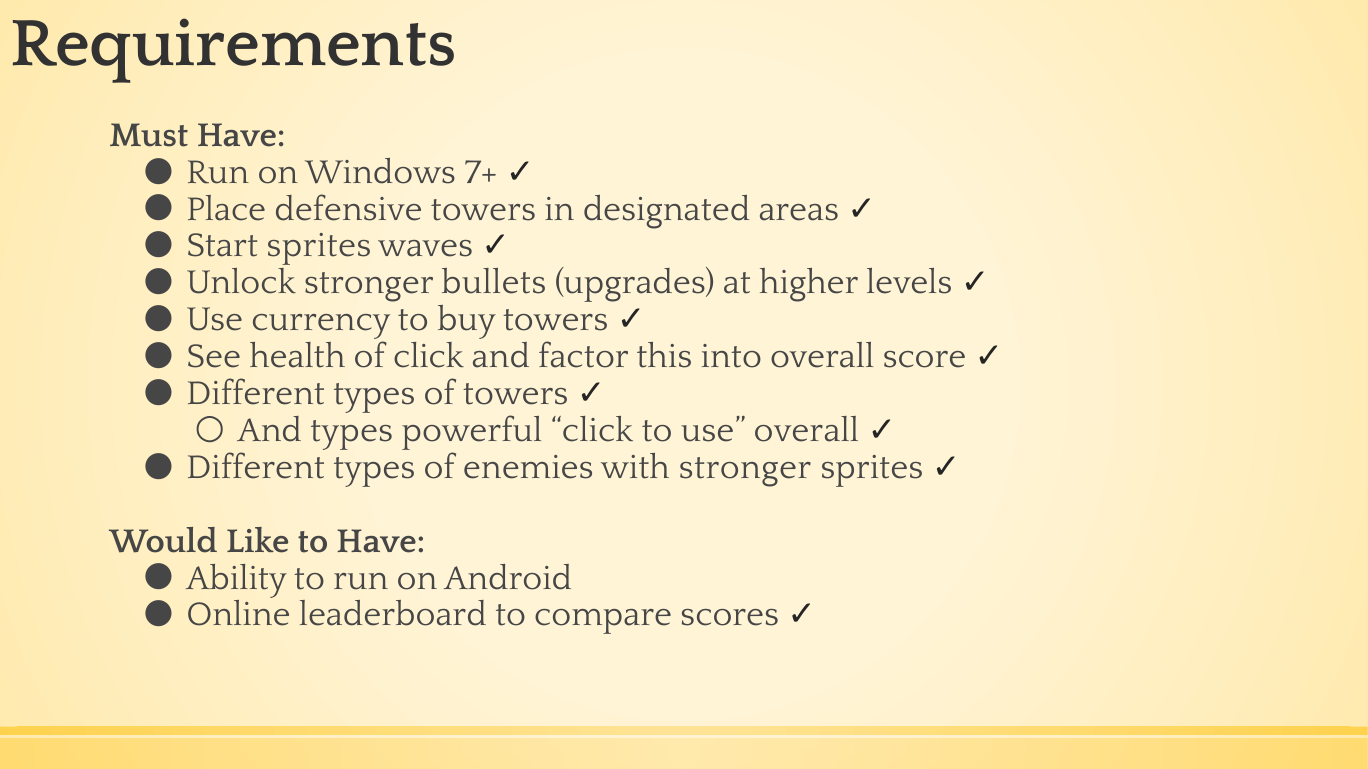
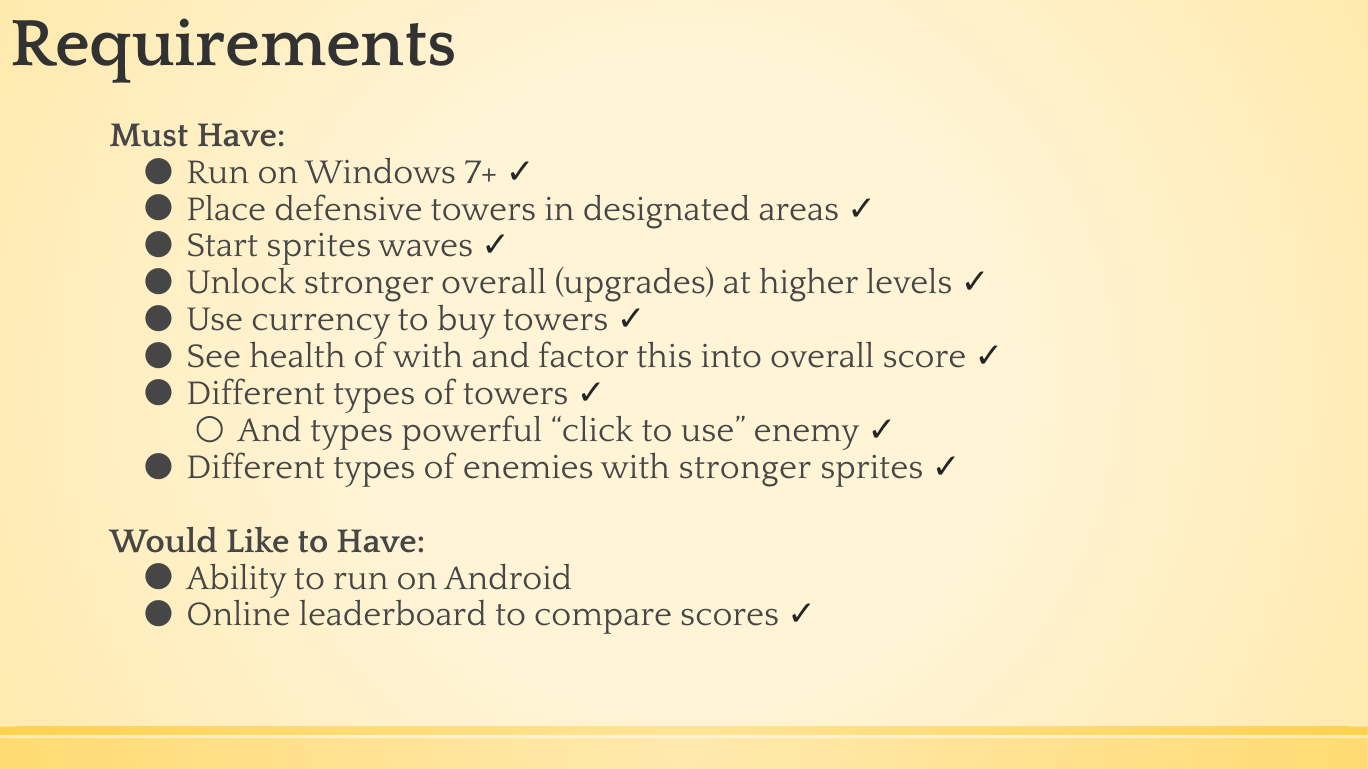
stronger bullets: bullets -> overall
of click: click -> with
use overall: overall -> enemy
